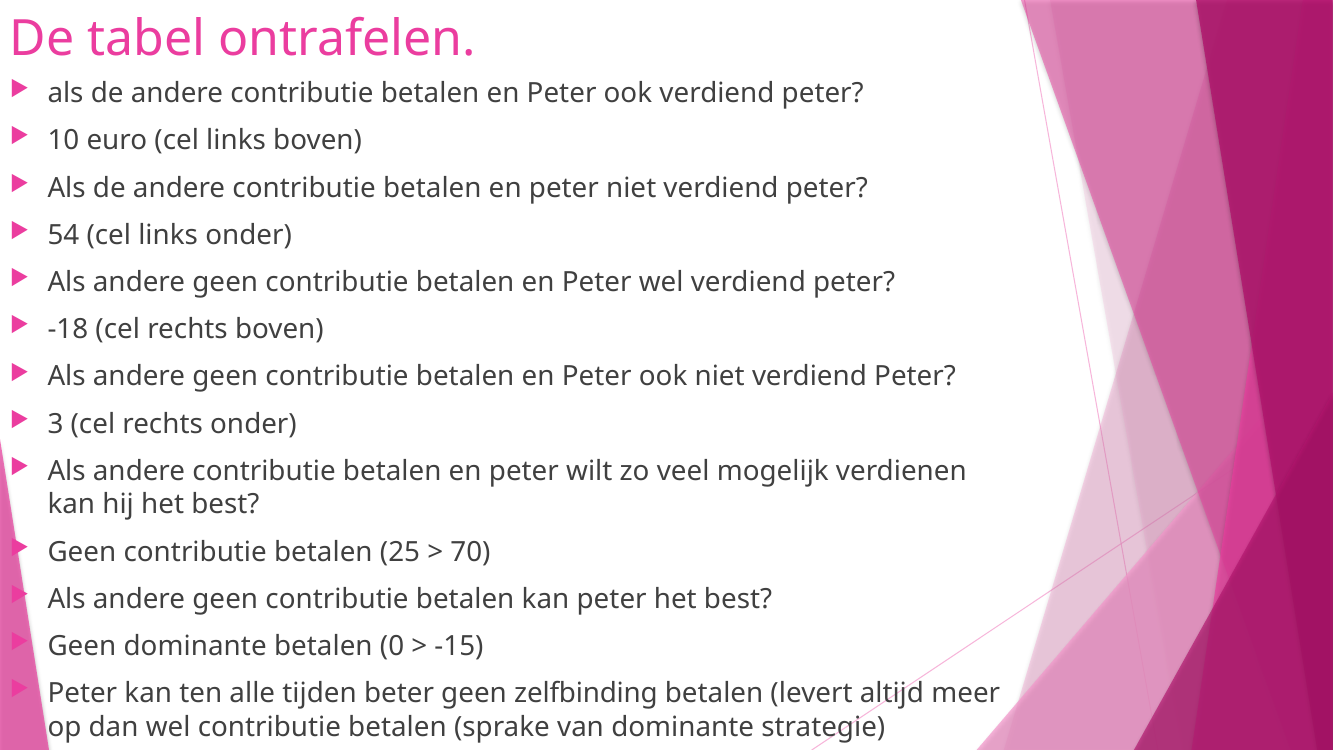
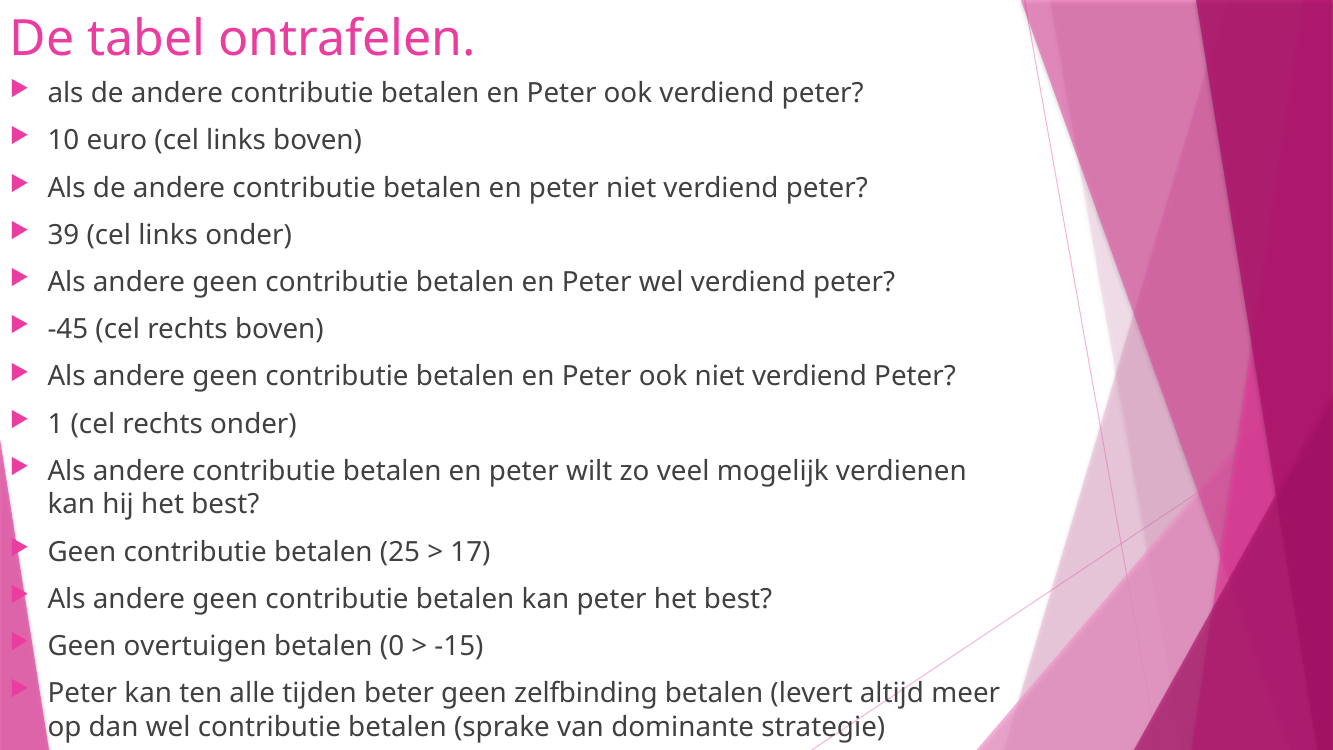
54: 54 -> 39
-18: -18 -> -45
3: 3 -> 1
70: 70 -> 17
Geen dominante: dominante -> overtuigen
